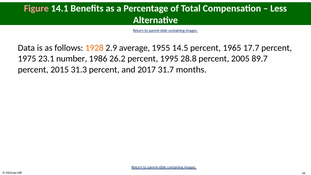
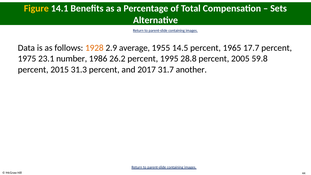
Figure colour: pink -> yellow
Less: Less -> Sets
89.7: 89.7 -> 59.8
months: months -> another
